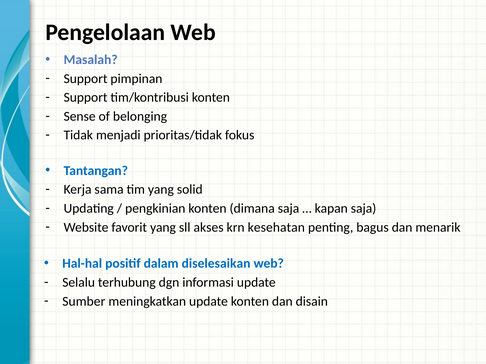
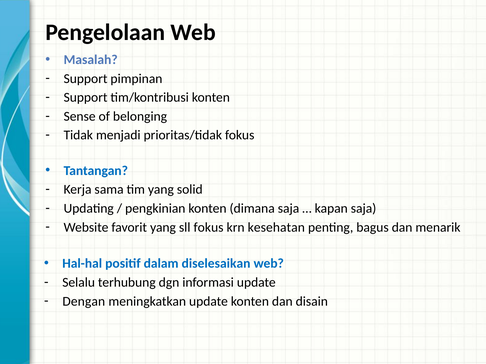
sll akses: akses -> fokus
Sumber: Sumber -> Dengan
